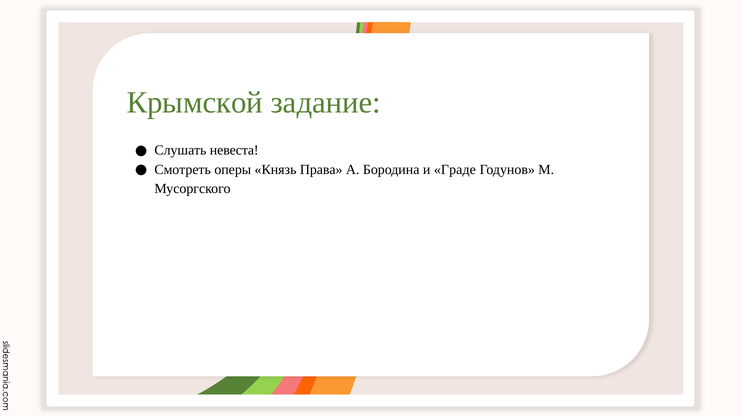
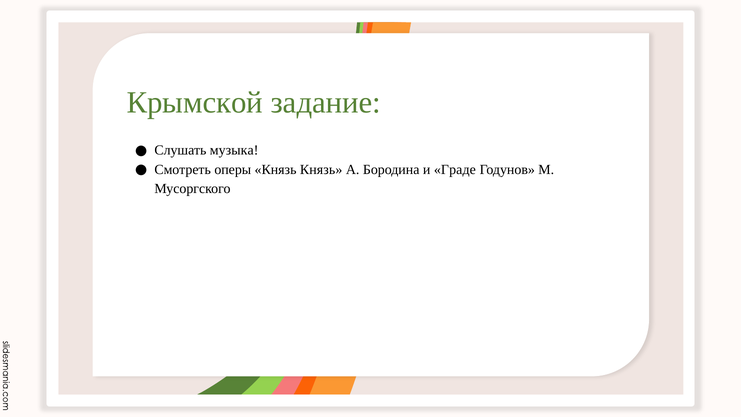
невеста: невеста -> музыка
Князь Права: Права -> Князь
